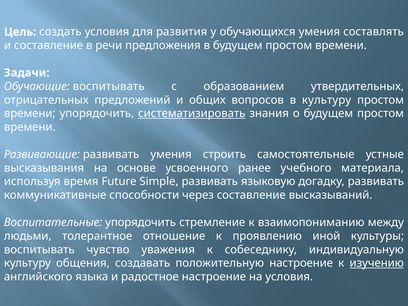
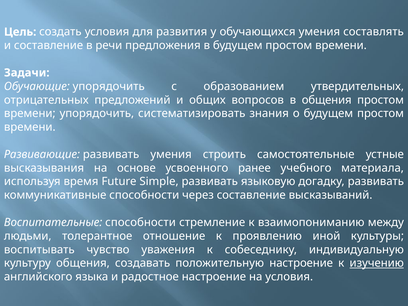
Обучающие воспитывать: воспитывать -> упорядочить
в культуру: культуру -> общения
систематизировать underline: present -> none
Воспитательные упорядочить: упорядочить -> способности
